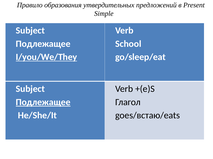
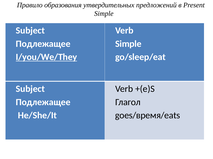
School at (128, 44): School -> Simple
Подлежащее at (43, 103) underline: present -> none
goes/встаю/eats: goes/встаю/eats -> goes/время/eats
